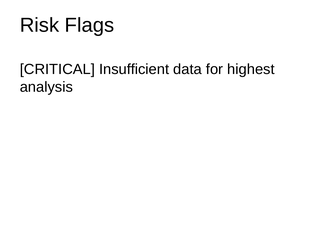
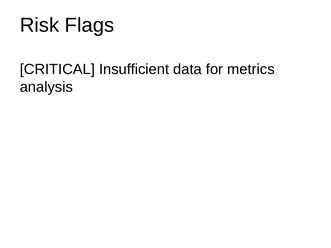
highest: highest -> metrics
